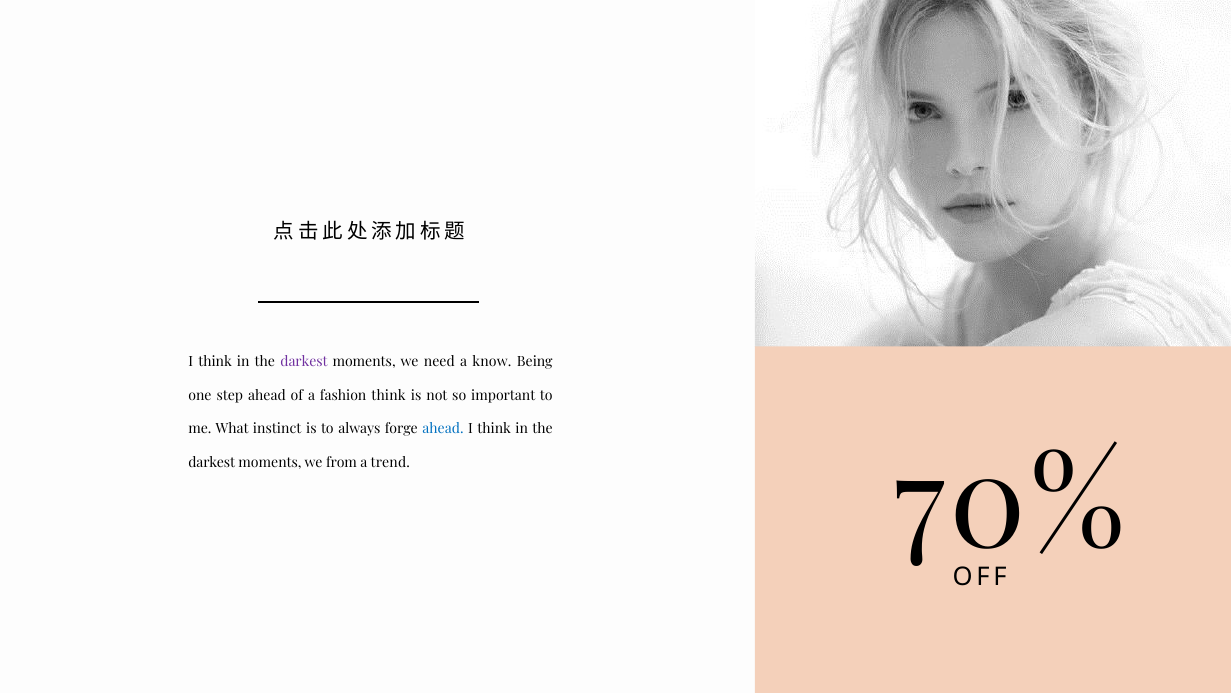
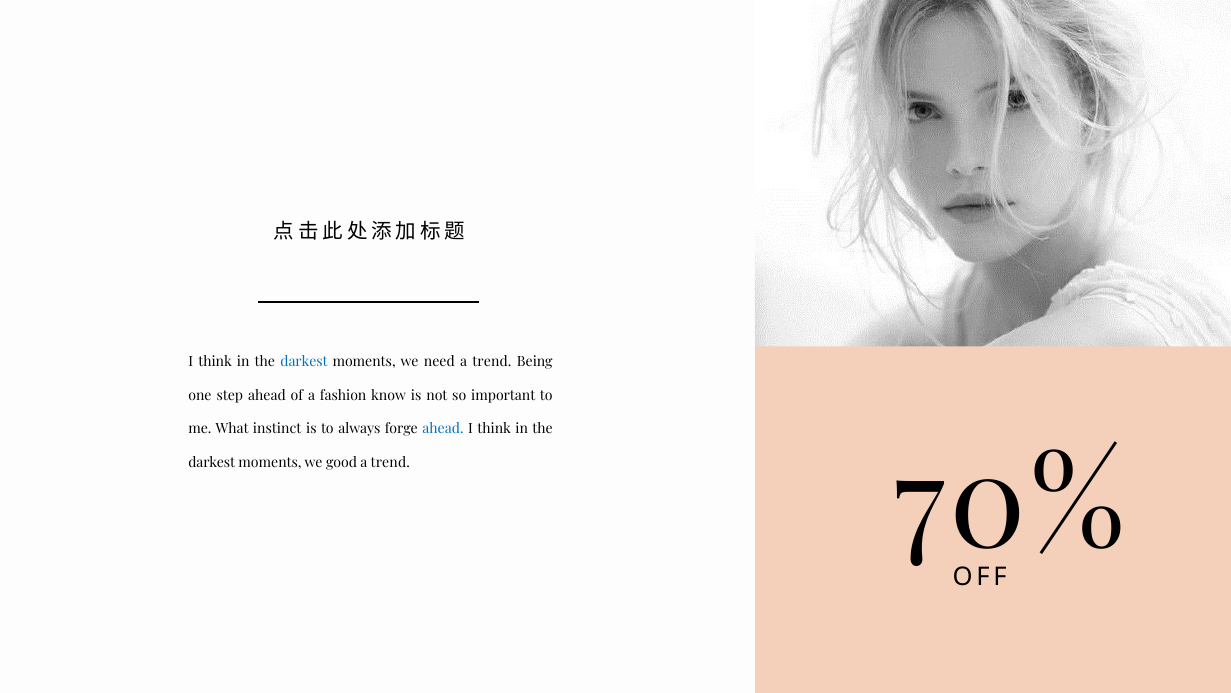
darkest at (304, 361) colour: purple -> blue
need a know: know -> trend
fashion think: think -> know
from: from -> good
